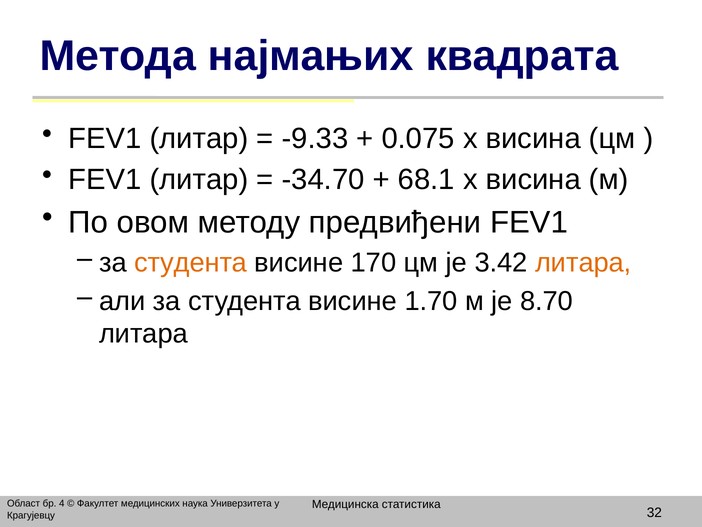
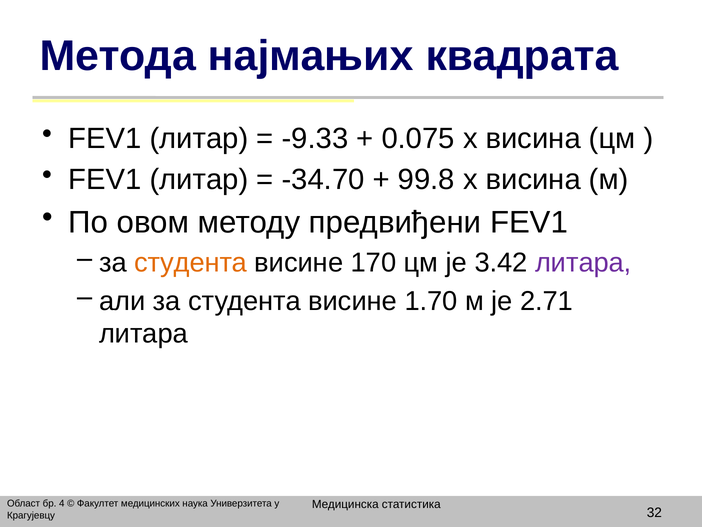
68.1: 68.1 -> 99.8
литара at (583, 263) colour: orange -> purple
8.70: 8.70 -> 2.71
